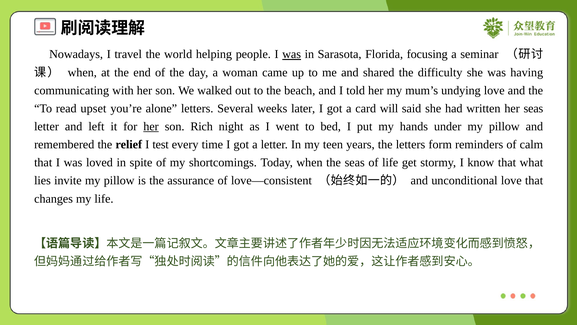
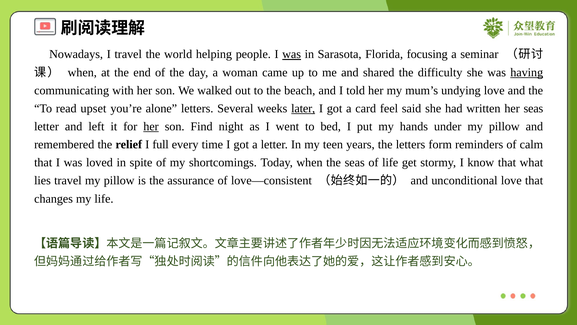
having underline: none -> present
later underline: none -> present
will: will -> feel
Rich: Rich -> Find
test: test -> full
lies invite: invite -> travel
